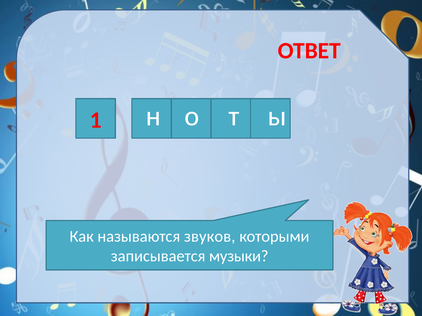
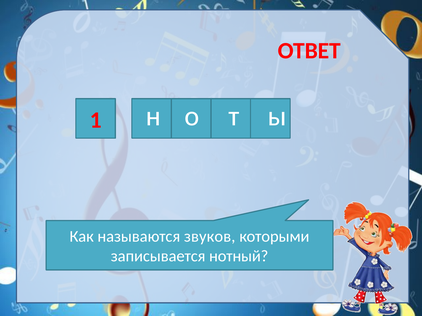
музыки: музыки -> нотный
